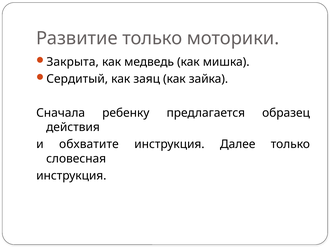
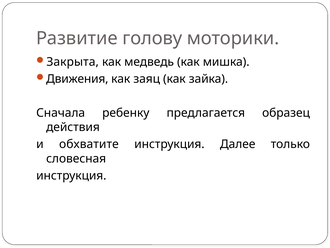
Развитие только: только -> голову
Сердитый: Сердитый -> Движения
